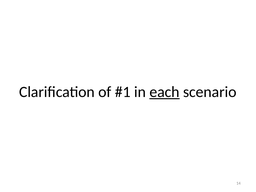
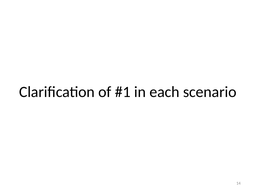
each underline: present -> none
